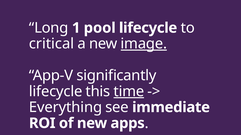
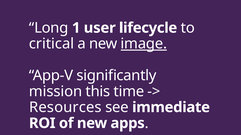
pool: pool -> user
lifecycle at (56, 92): lifecycle -> mission
time underline: present -> none
Everything: Everything -> Resources
